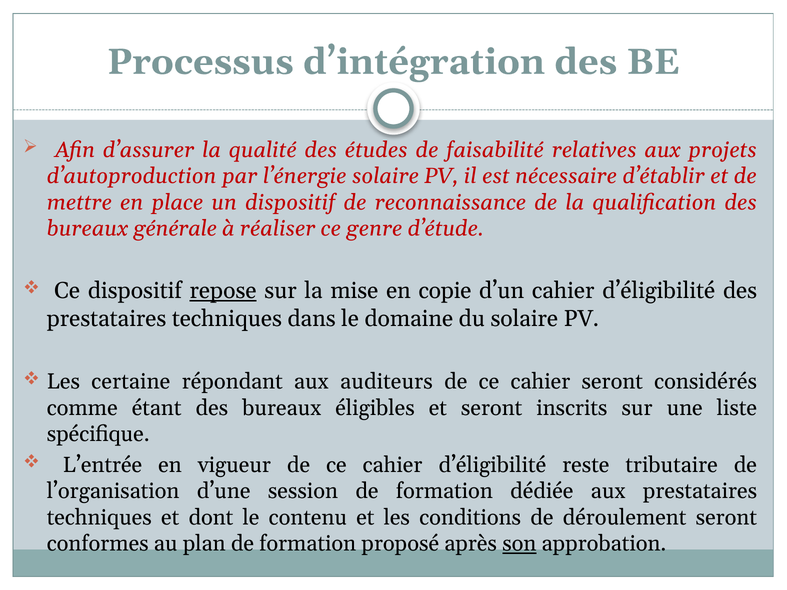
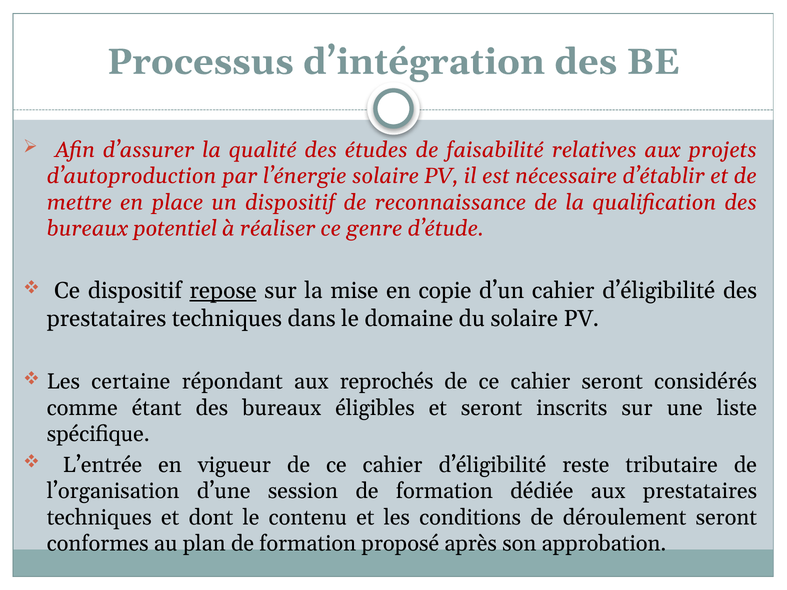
générale: générale -> potentiel
auditeurs: auditeurs -> reprochés
son underline: present -> none
